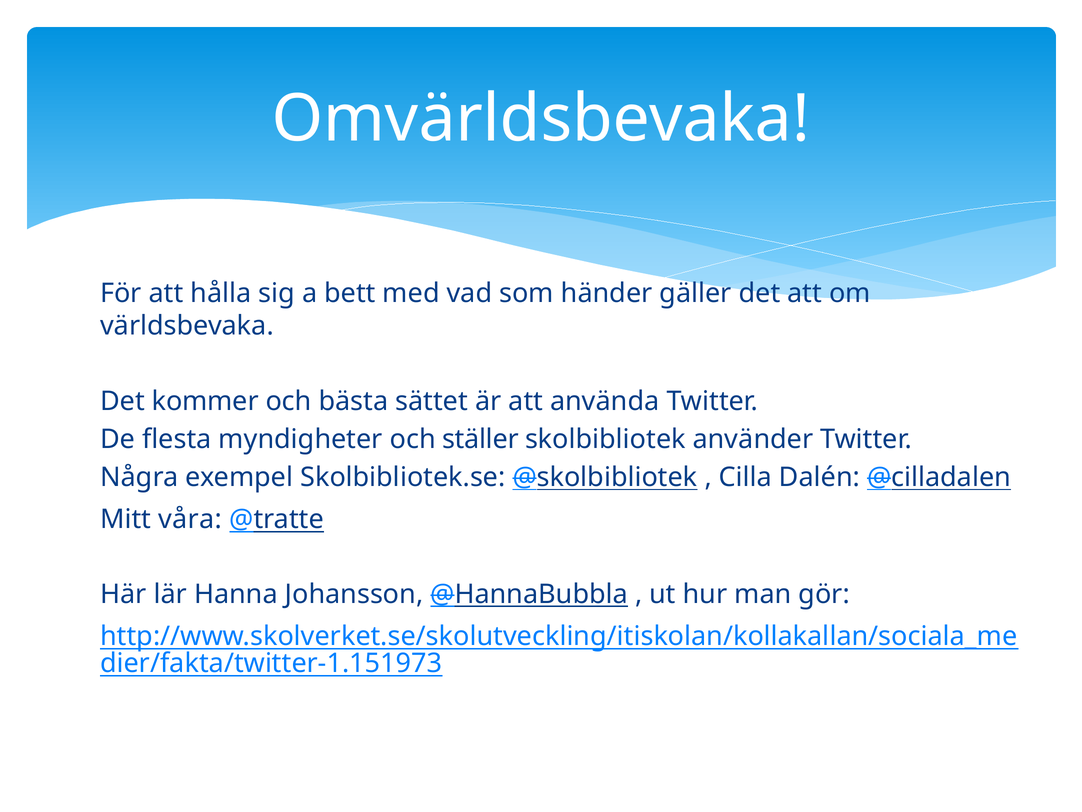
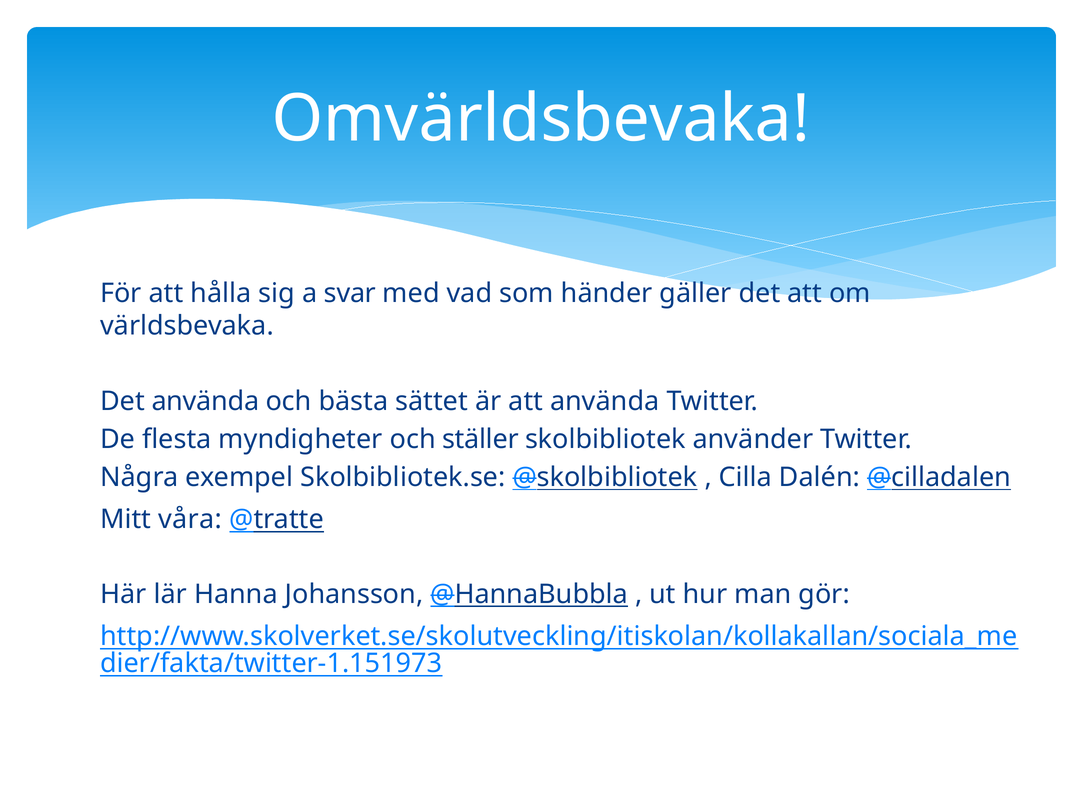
bett: bett -> svar
Det kommer: kommer -> använda
